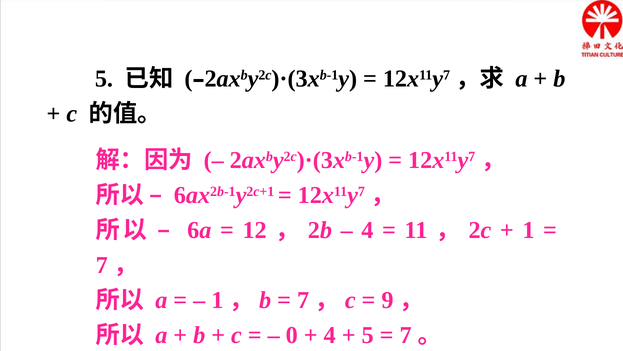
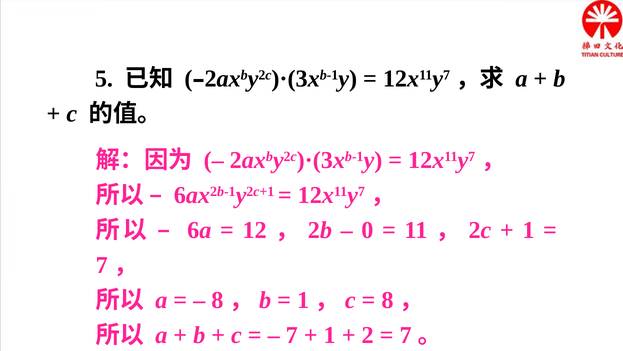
4 at (367, 230): 4 -> 0
1 at (217, 300): 1 -> 8
7 at (303, 300): 7 -> 1
9 at (387, 300): 9 -> 8
0 at (292, 335): 0 -> 7
4 at (330, 335): 4 -> 1
5 at (368, 335): 5 -> 2
